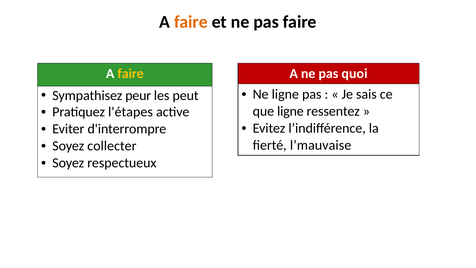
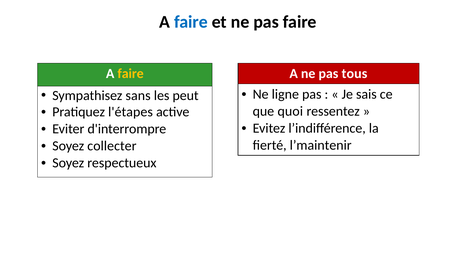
faire at (191, 22) colour: orange -> blue
quoi: quoi -> tous
peur: peur -> sans
que ligne: ligne -> quoi
l’mauvaise: l’mauvaise -> l’maintenir
